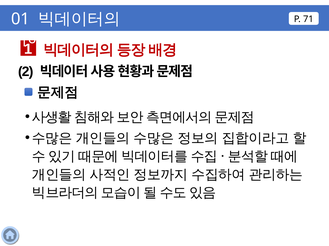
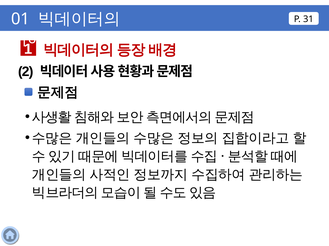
71: 71 -> 31
